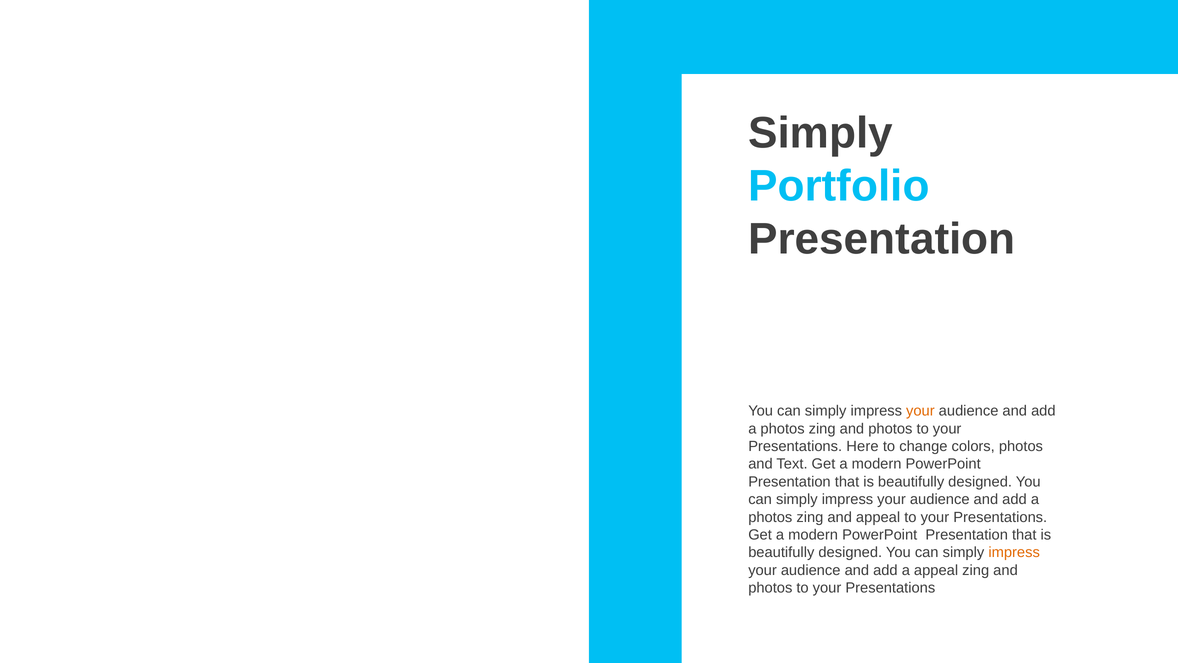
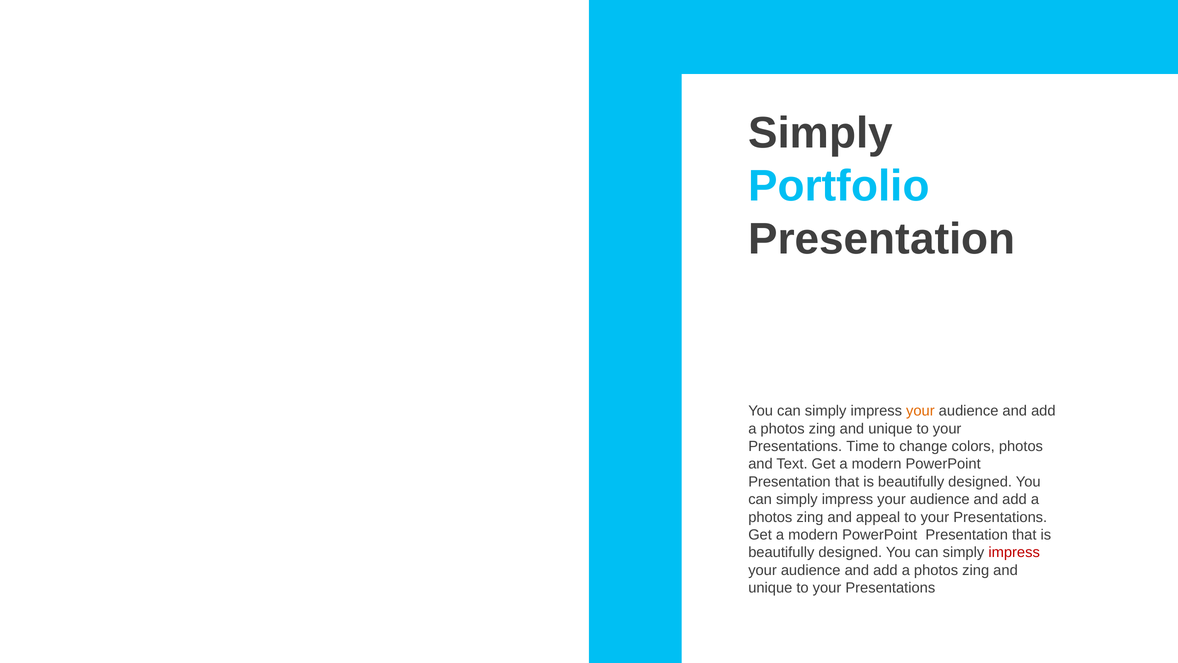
photos at (890, 429): photos -> unique
Here: Here -> Time
impress at (1014, 552) colour: orange -> red
appeal at (936, 570): appeal -> photos
photos at (770, 588): photos -> unique
